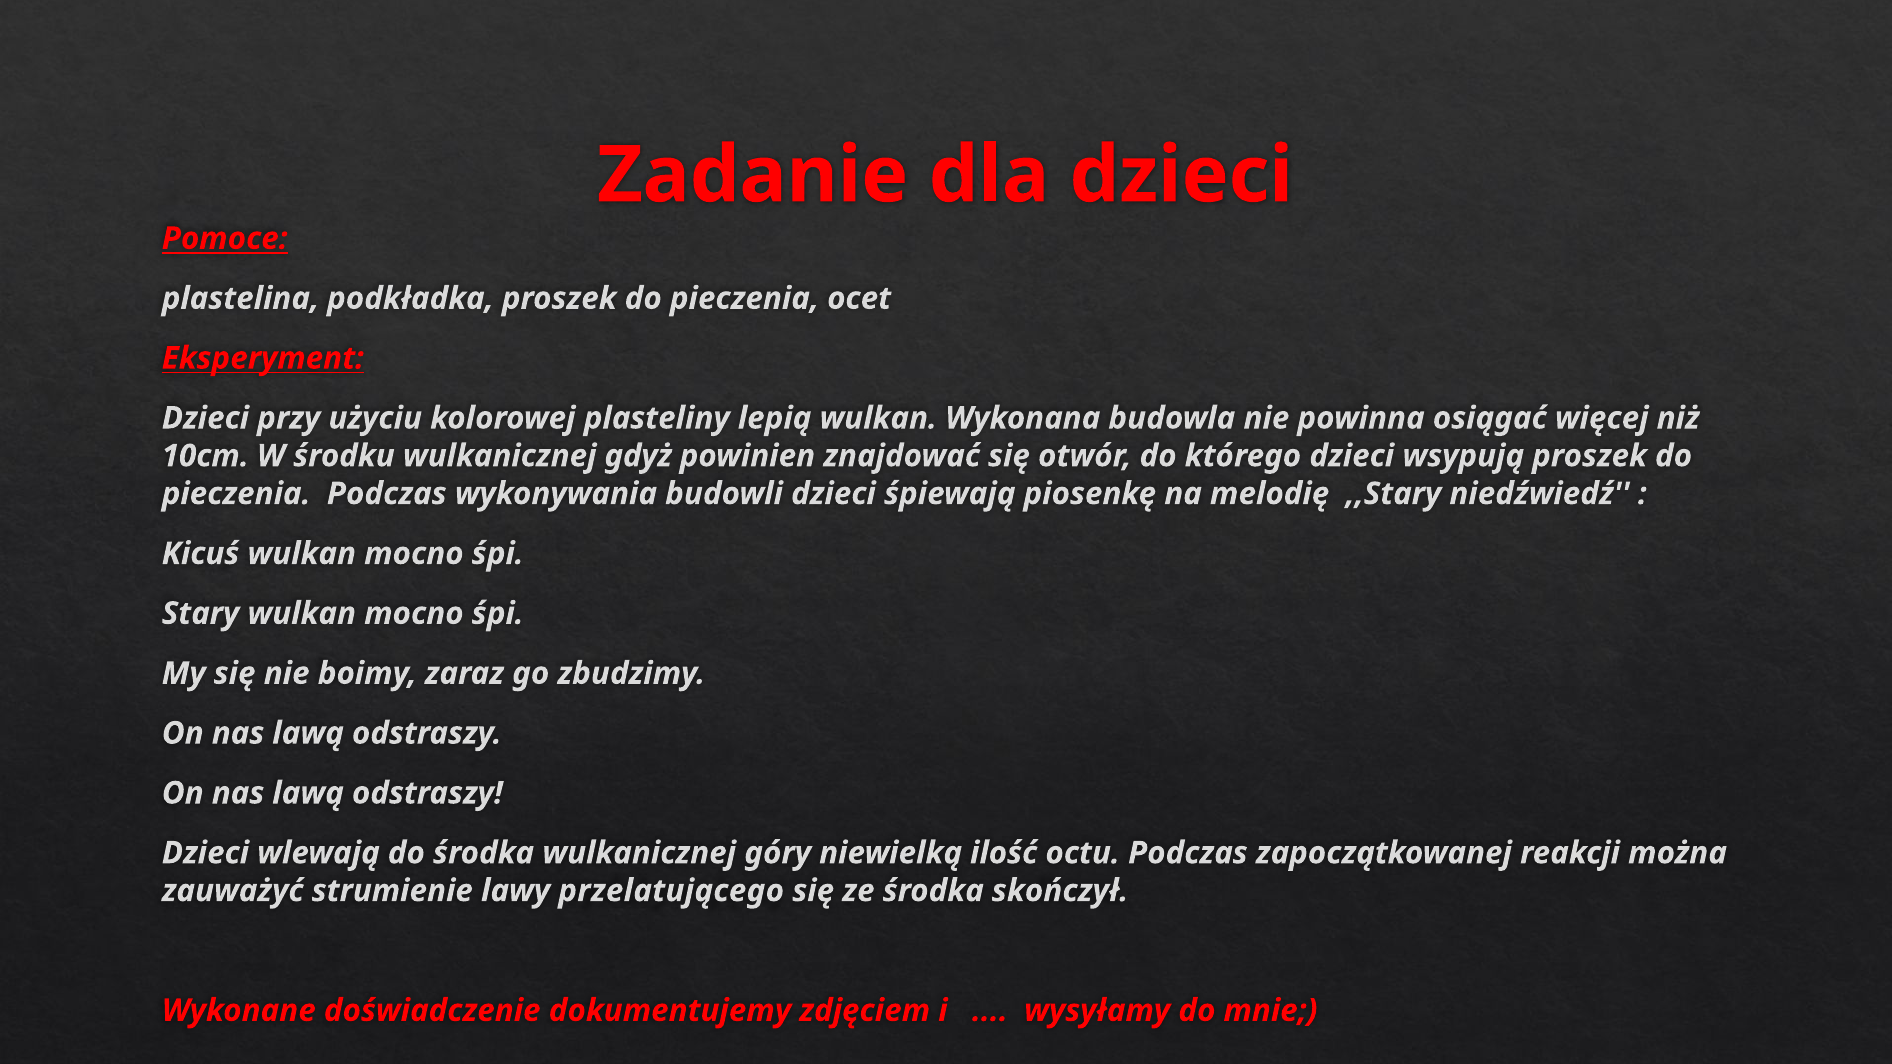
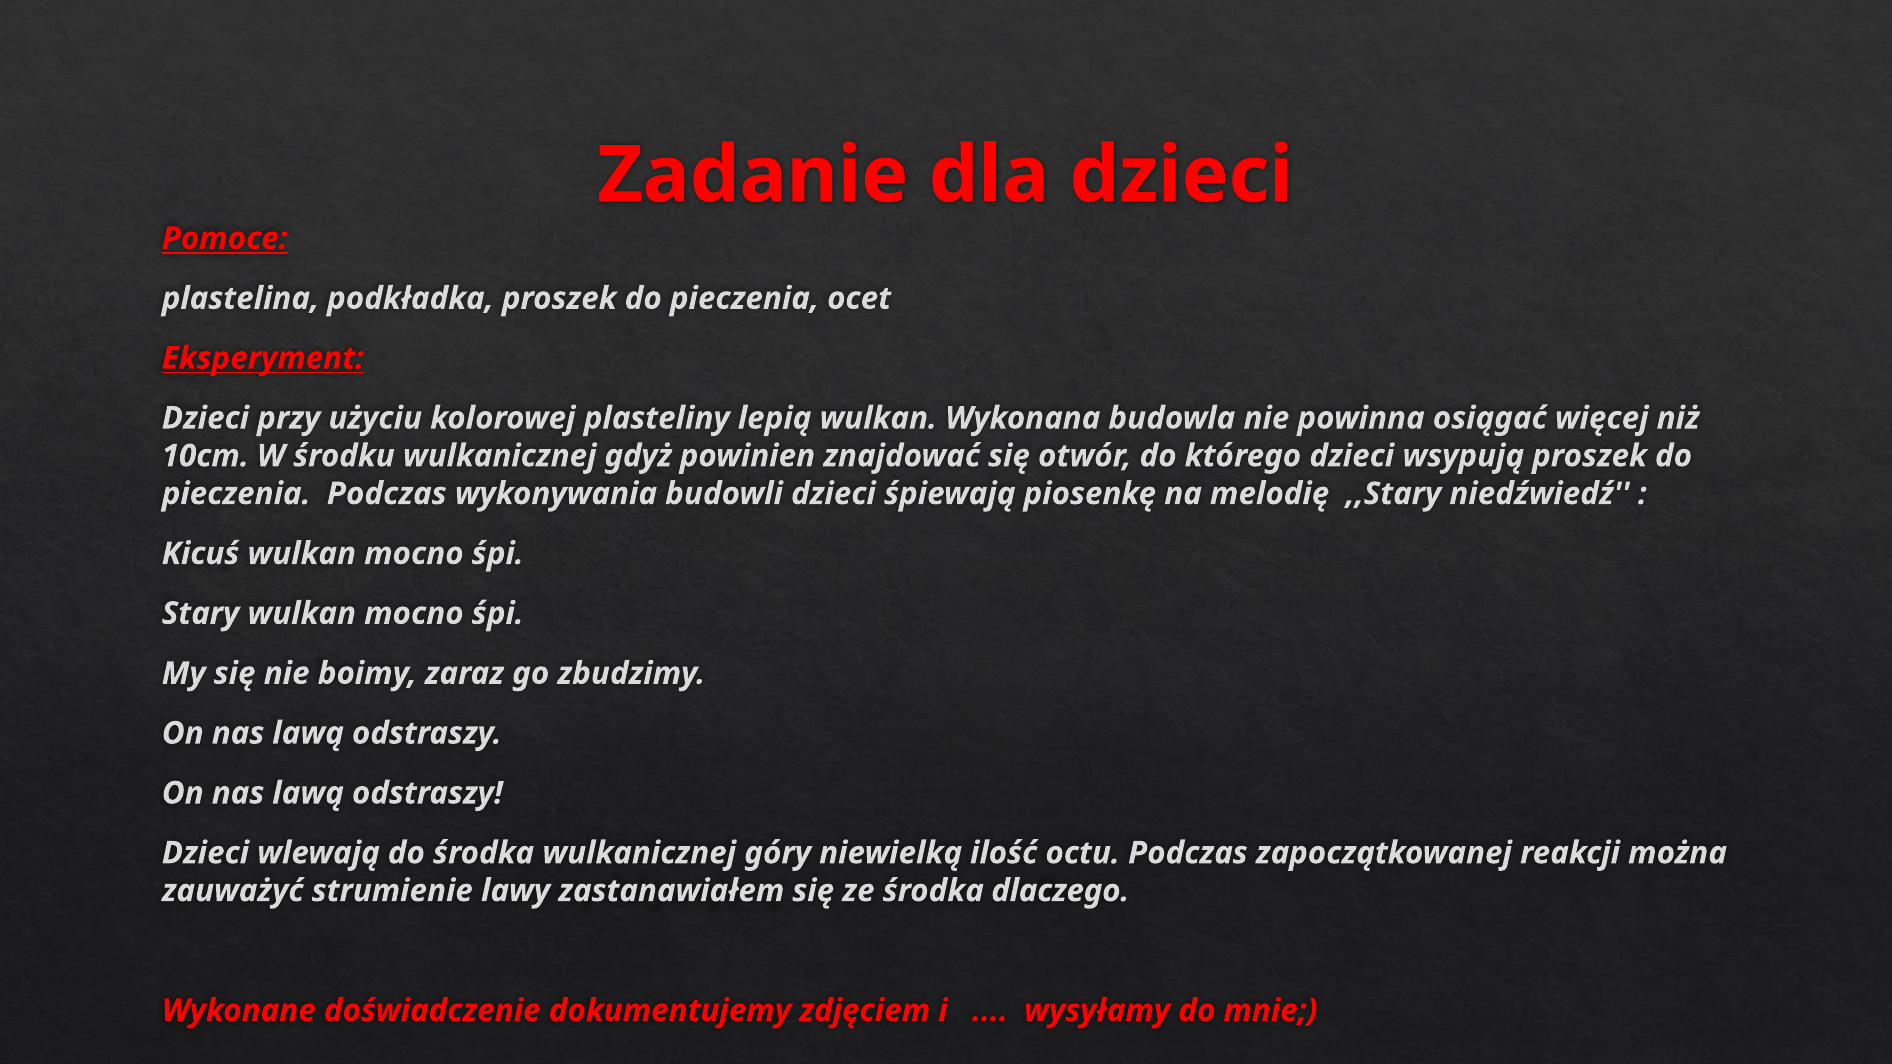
przelatującego: przelatującego -> zastanawiałem
skończył: skończył -> dlaczego
